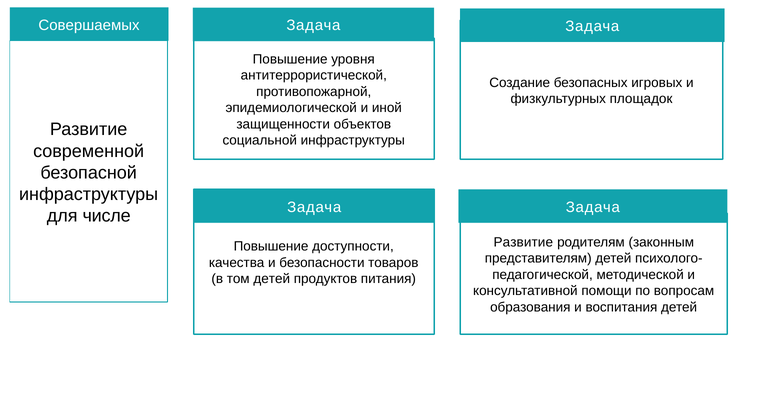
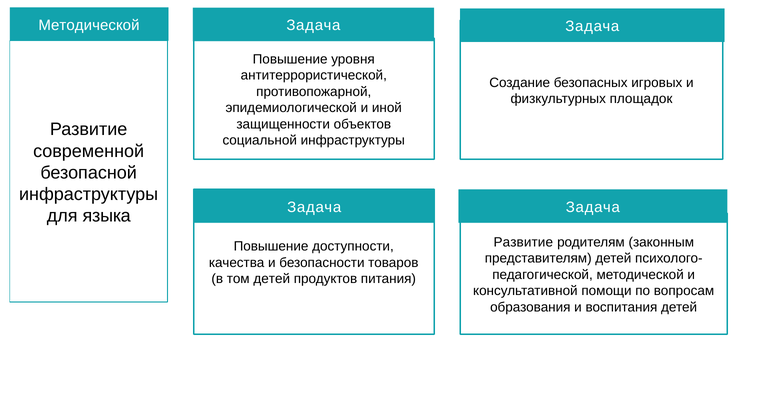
Совершаемых at (89, 25): Совершаемых -> Методической
числе: числе -> языка
